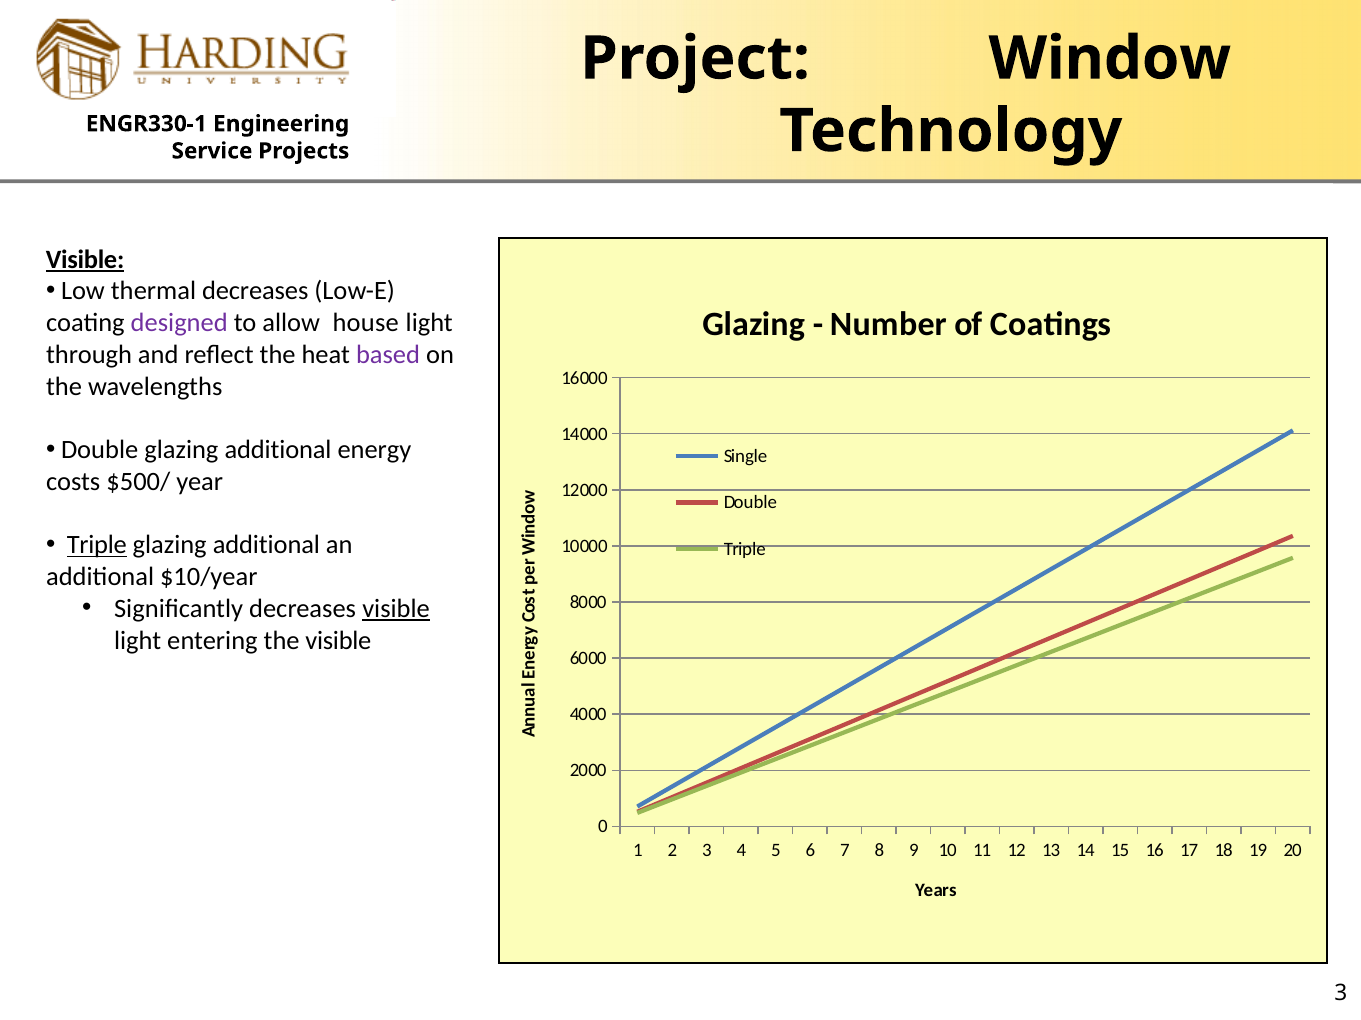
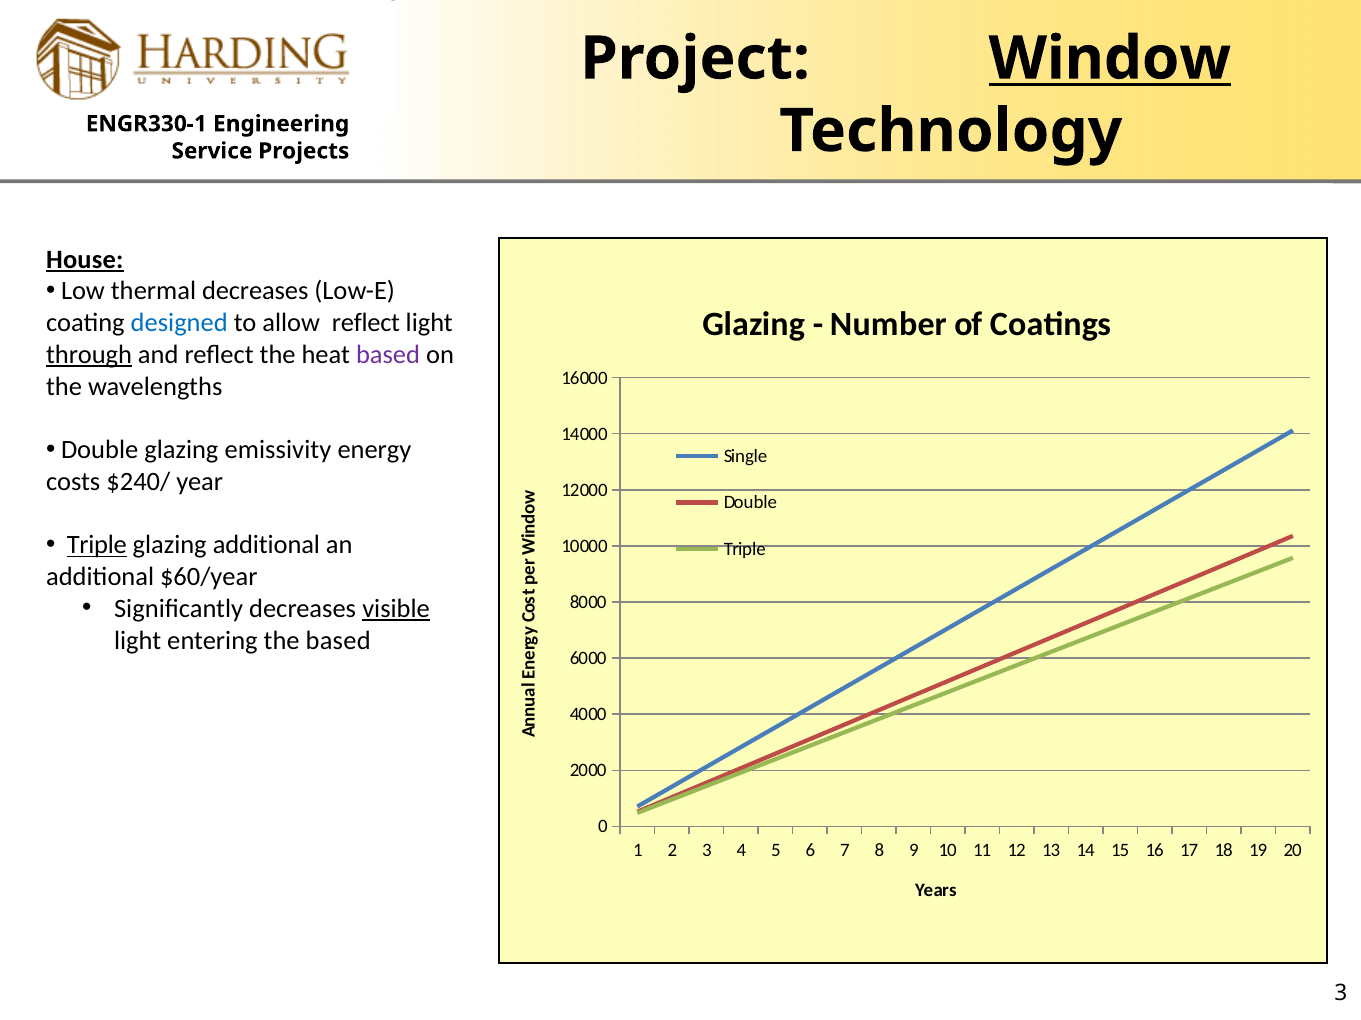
Window underline: none -> present
Visible at (85, 260): Visible -> House
designed colour: purple -> blue
allow house: house -> reflect
through underline: none -> present
Double glazing additional: additional -> emissivity
$500/: $500/ -> $240/
$10/year: $10/year -> $60/year
the visible: visible -> based
